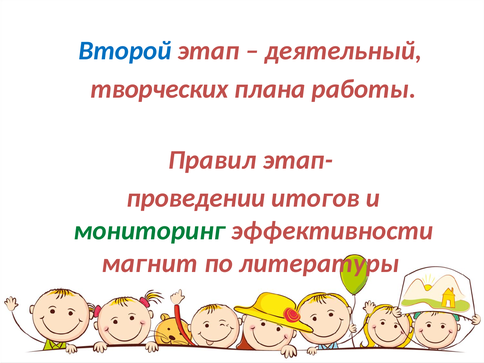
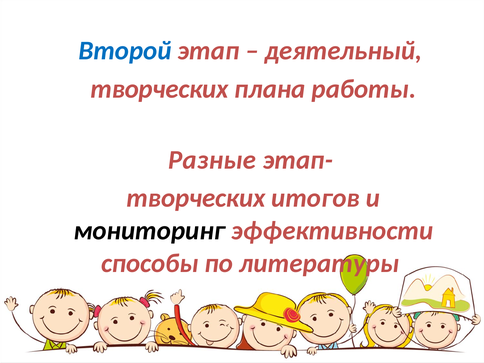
Правил: Правил -> Разные
проведении at (196, 198): проведении -> творческих
мониторинг colour: green -> black
магнит: магнит -> способы
